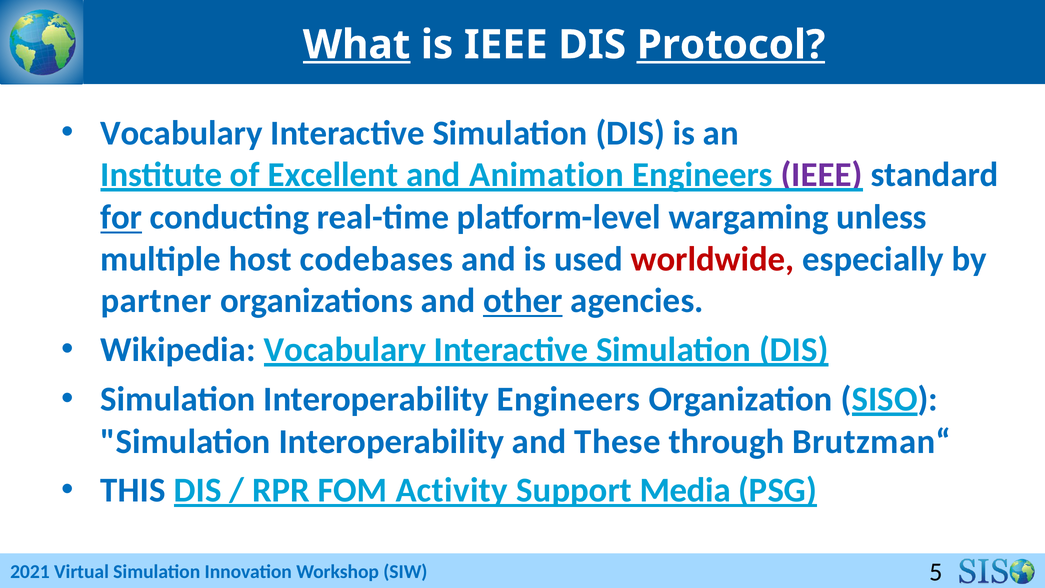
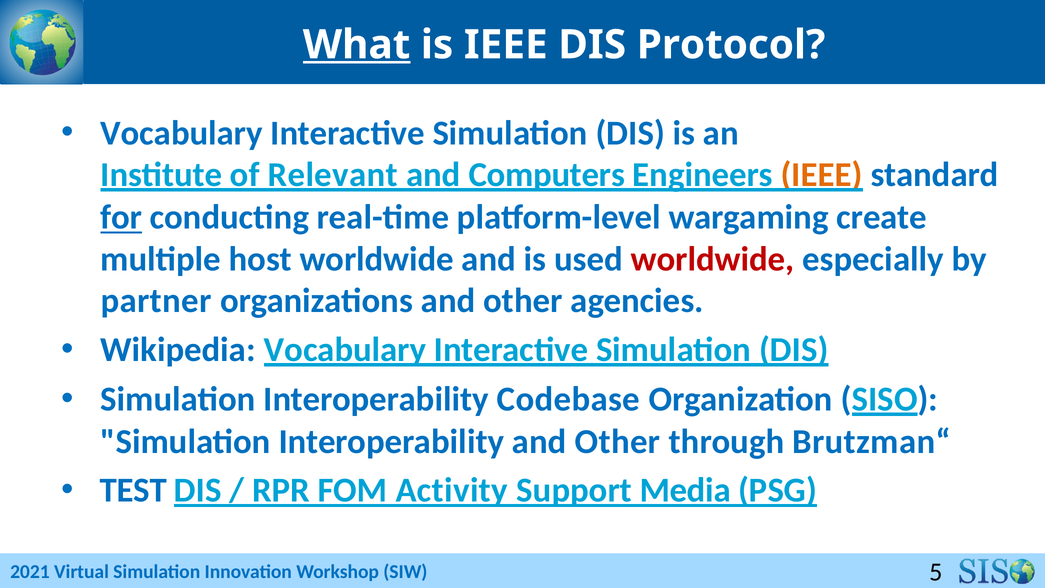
Protocol underline: present -> none
Excellent: Excellent -> Relevant
Animation: Animation -> Computers
IEEE at (821, 175) colour: purple -> orange
unless: unless -> create
host codebases: codebases -> worldwide
other at (523, 301) underline: present -> none
Interoperability Engineers: Engineers -> Codebase
Interoperability and These: These -> Other
THIS: THIS -> TEST
